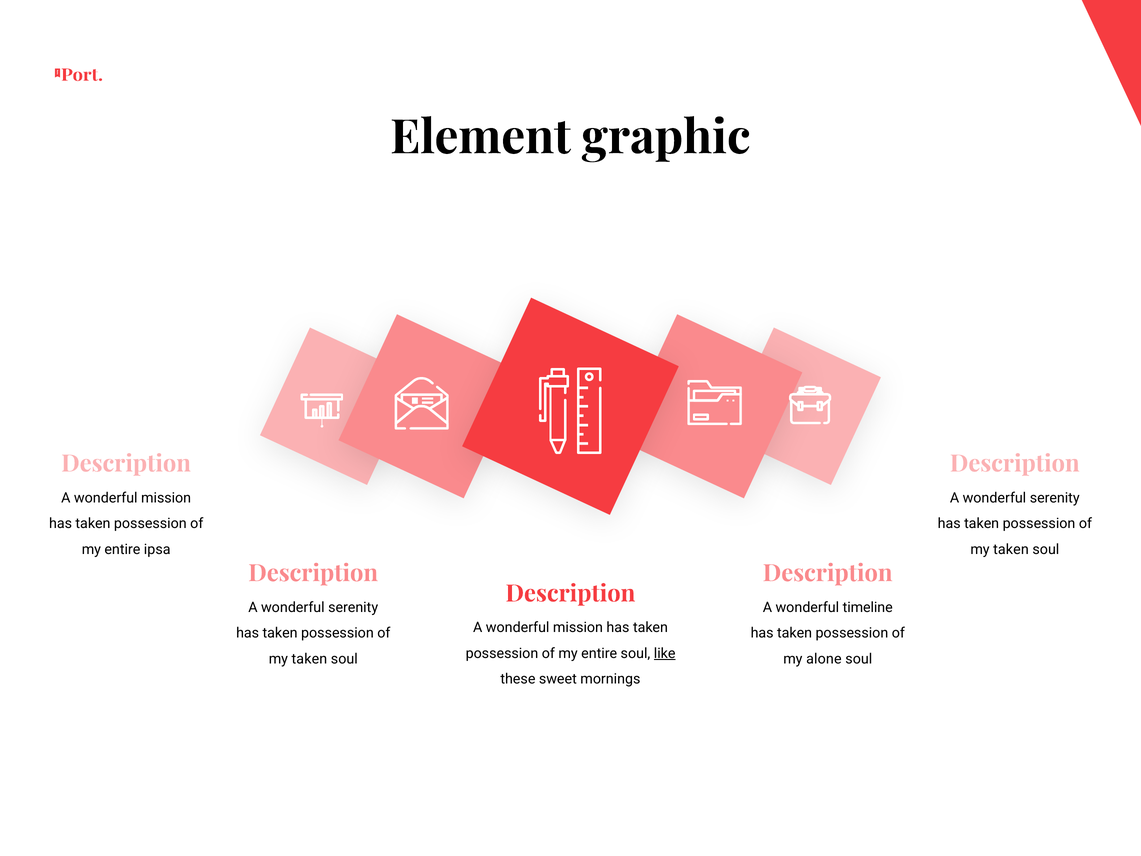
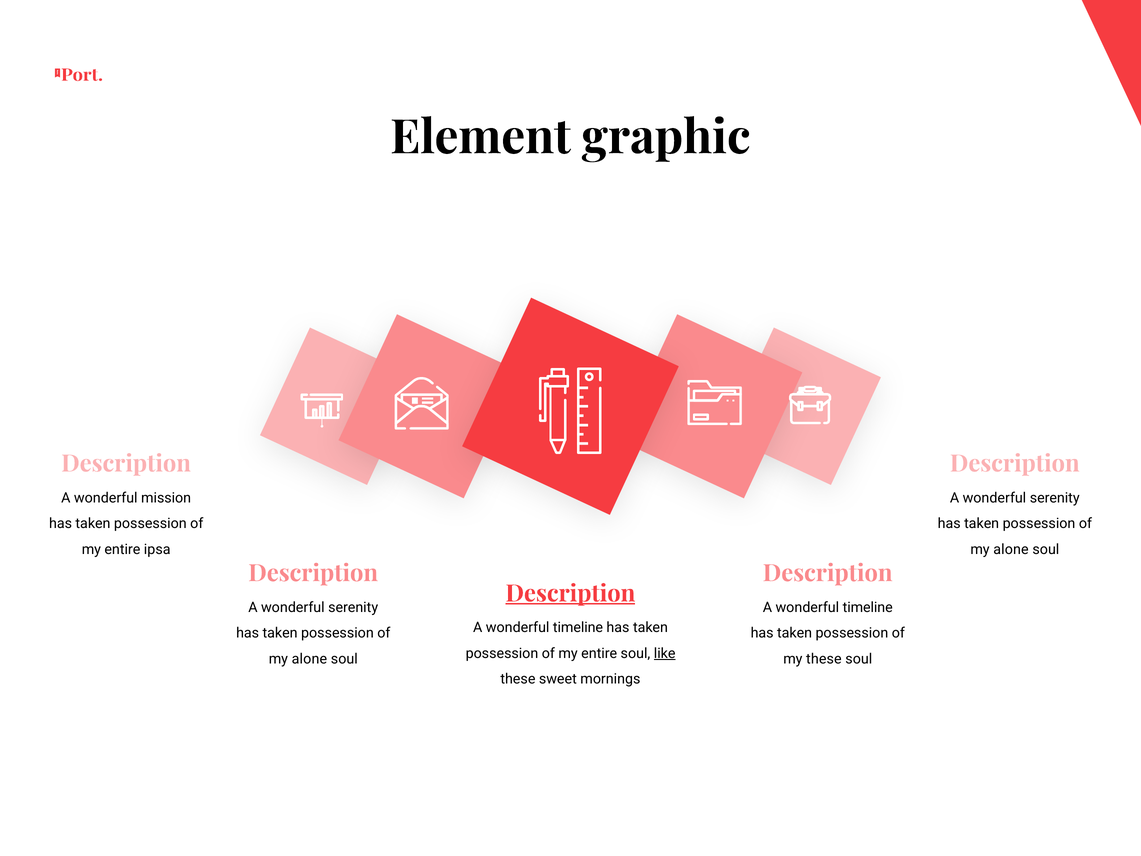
taken at (1011, 549): taken -> alone
Description at (570, 593) underline: none -> present
mission at (578, 628): mission -> timeline
taken at (309, 659): taken -> alone
my alone: alone -> these
